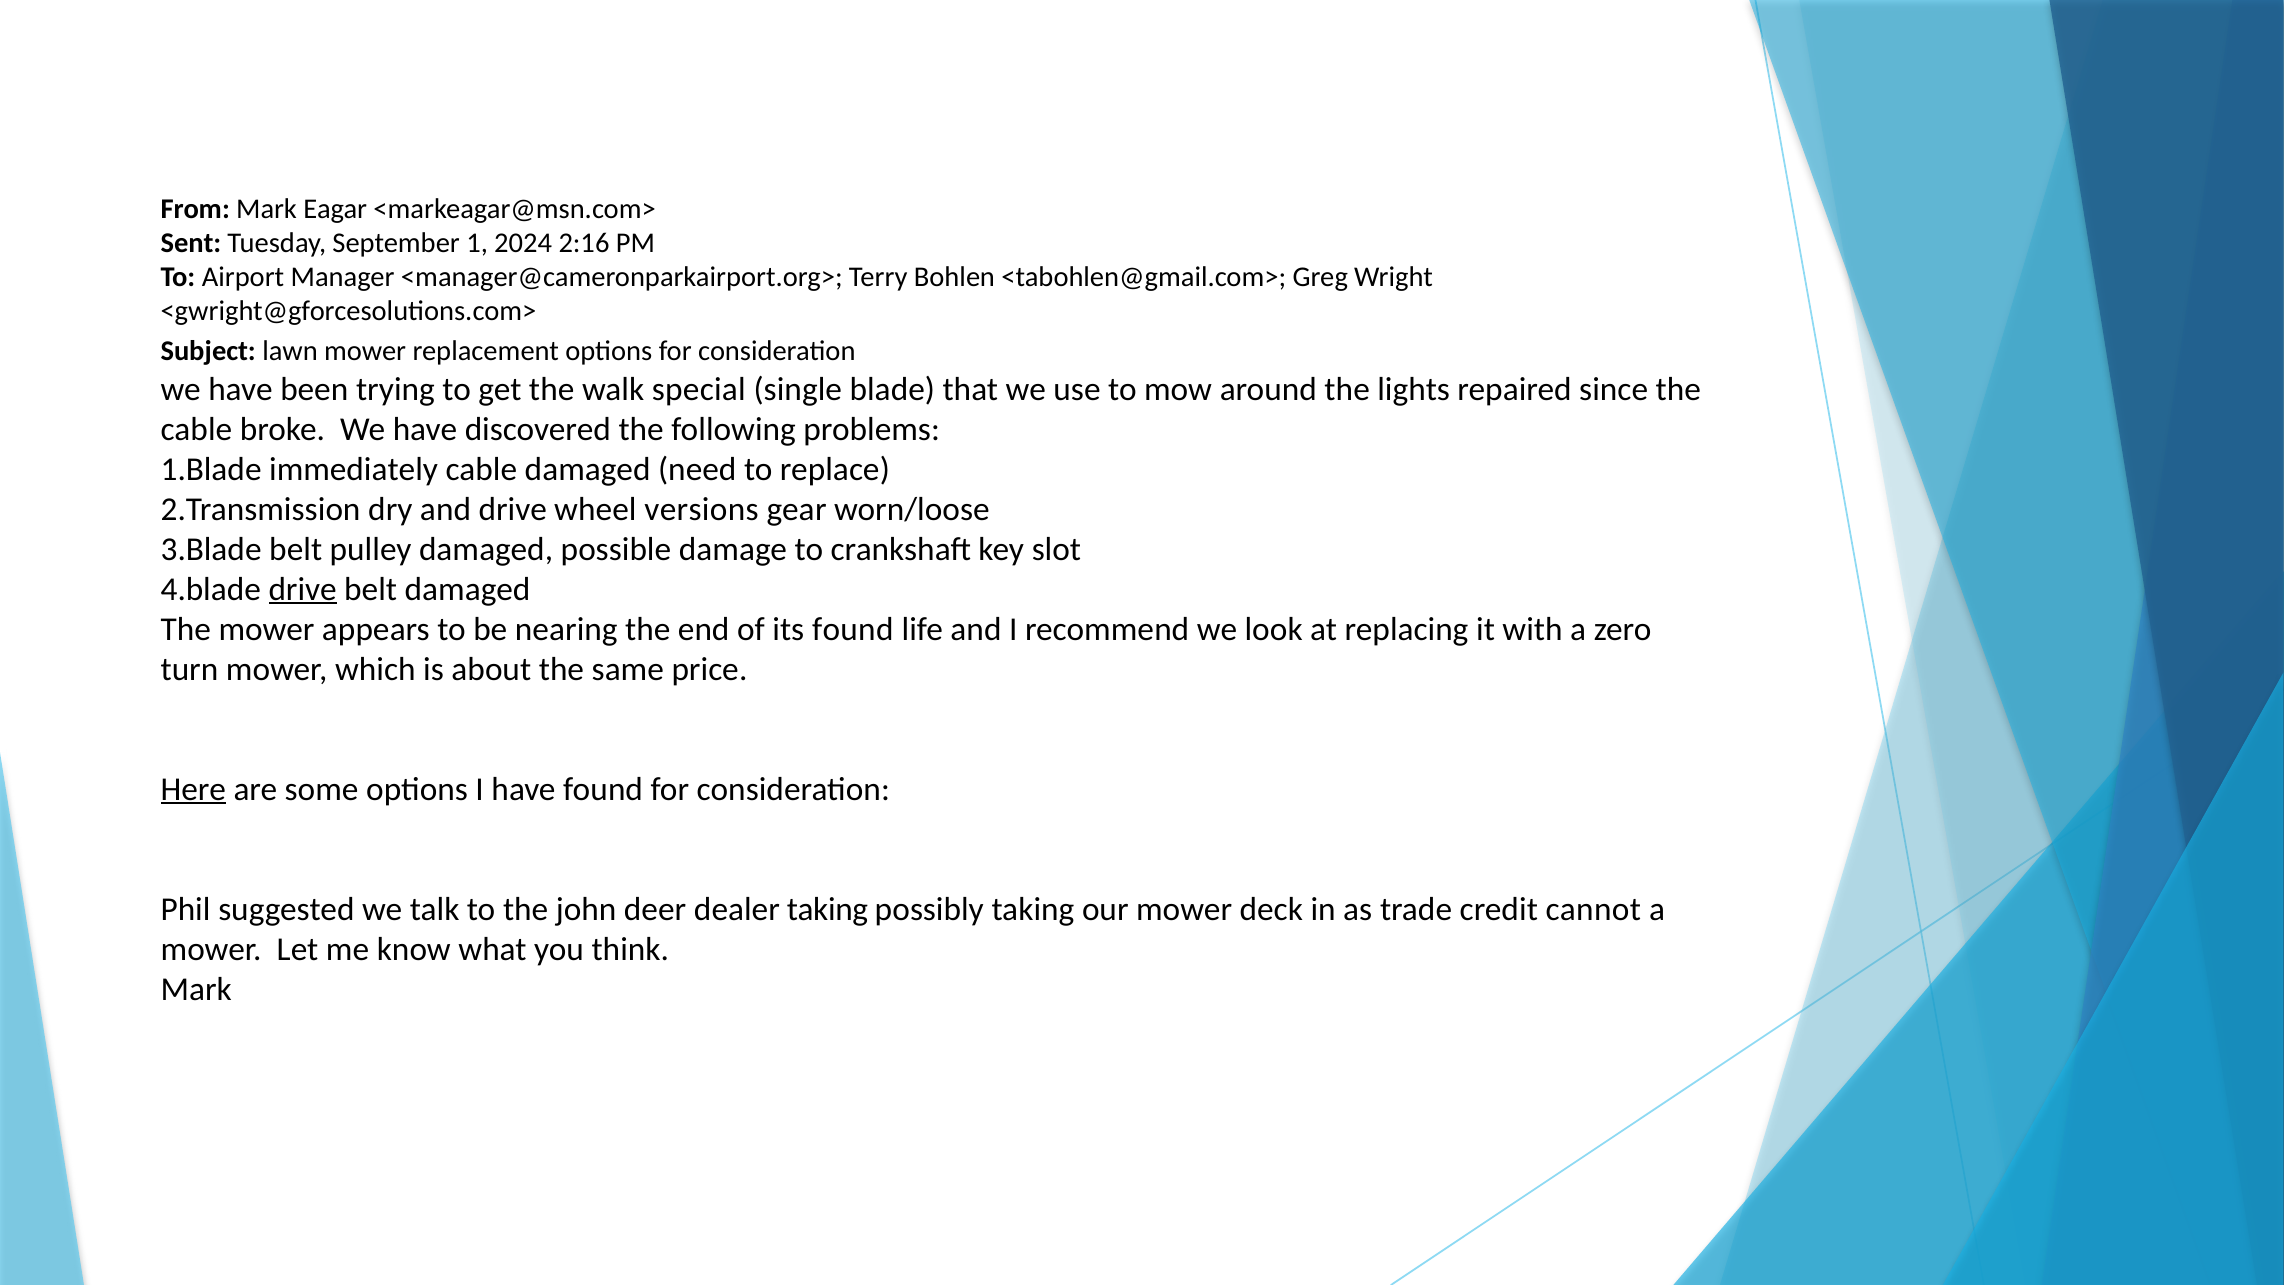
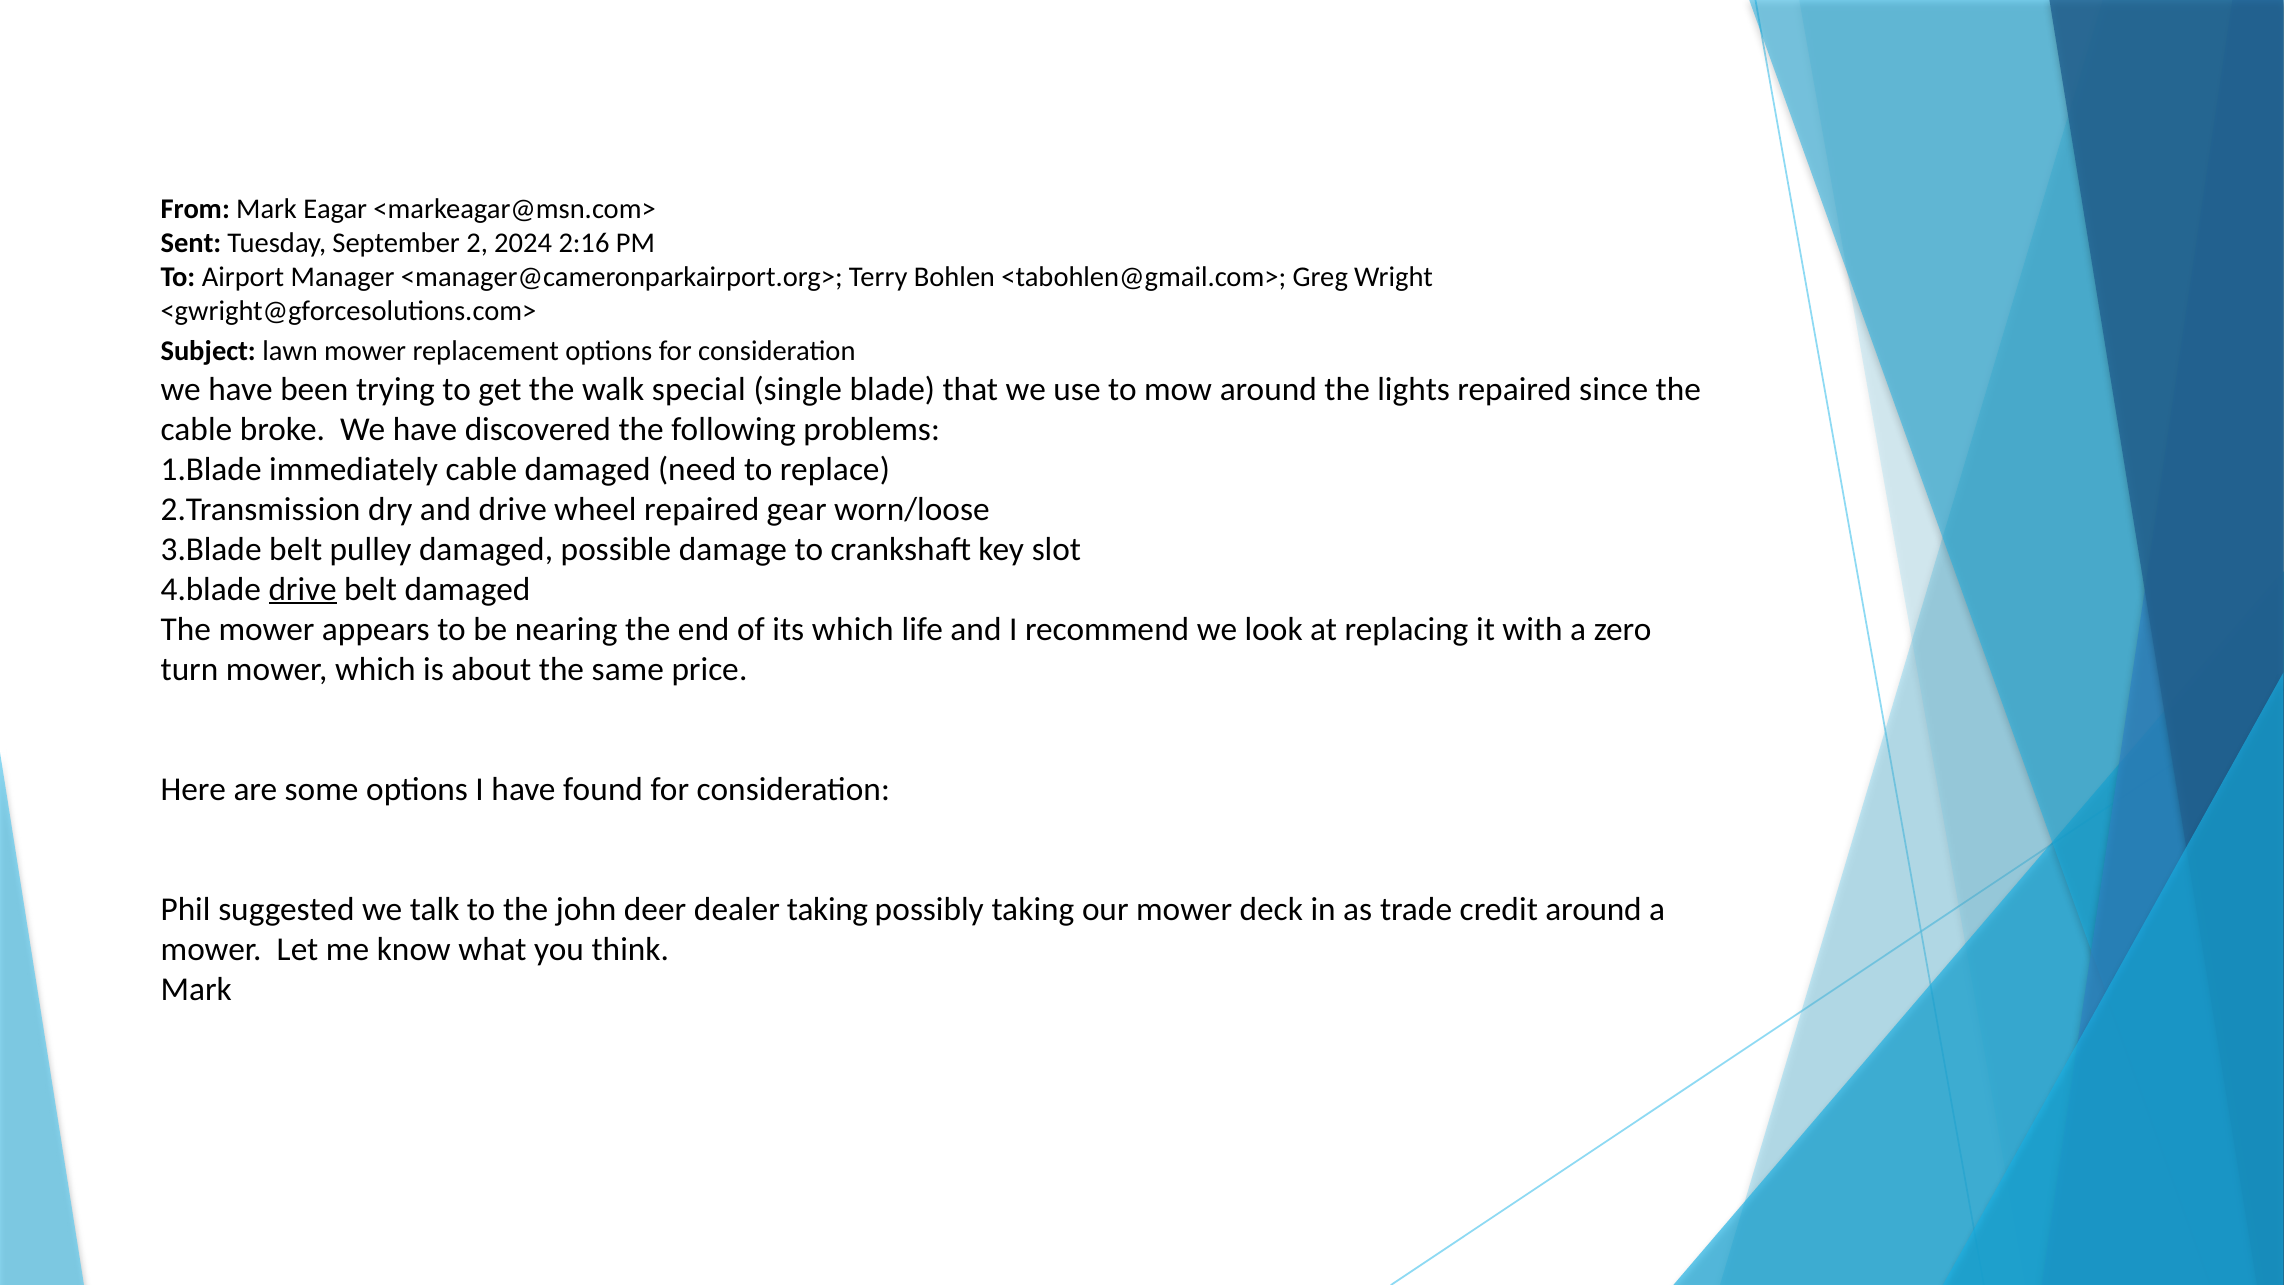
1: 1 -> 2
wheel versions: versions -> repaired
its found: found -> which
Here underline: present -> none
credit cannot: cannot -> around
